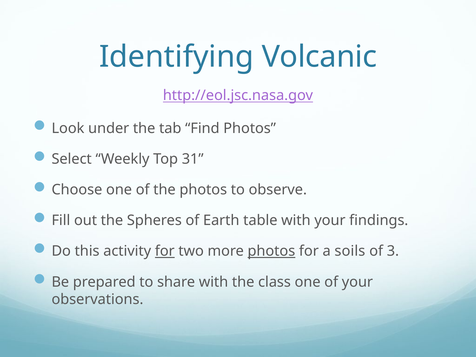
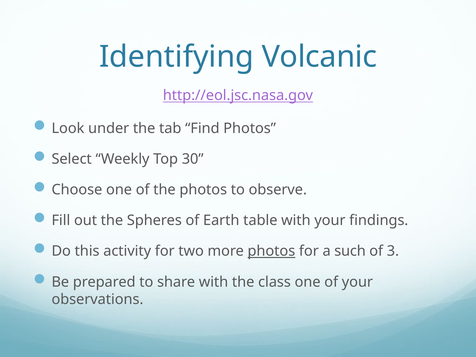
31: 31 -> 30
for at (165, 251) underline: present -> none
soils: soils -> such
